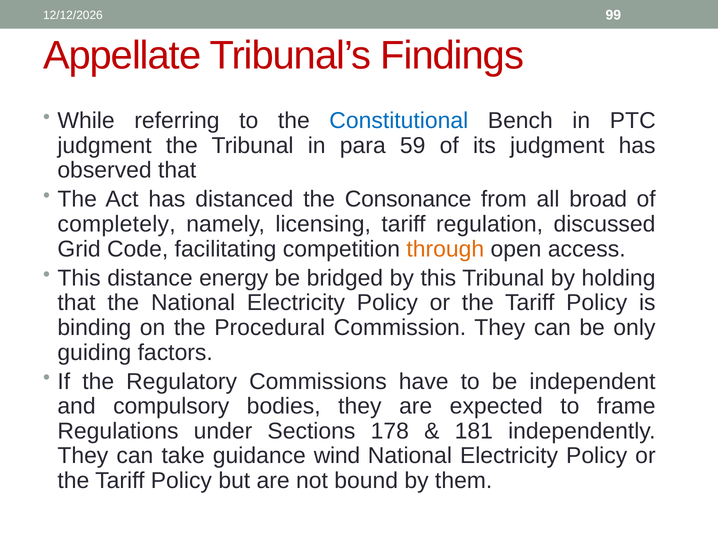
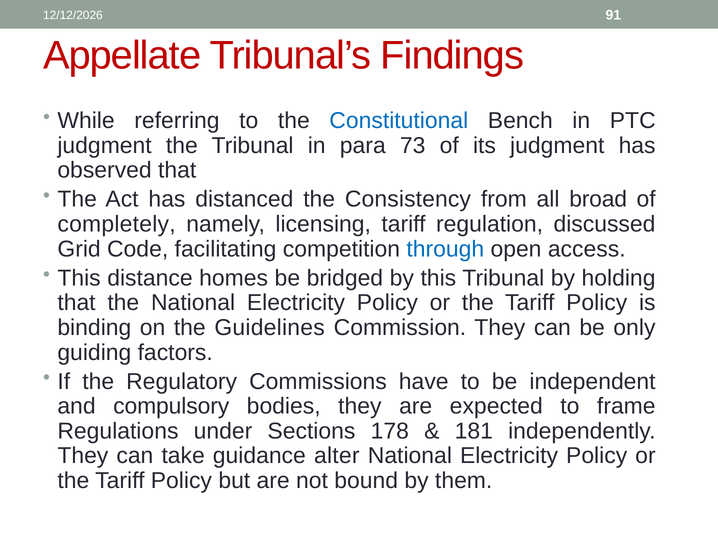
99: 99 -> 91
59: 59 -> 73
Consonance: Consonance -> Consistency
through colour: orange -> blue
energy: energy -> homes
Procedural: Procedural -> Guidelines
wind: wind -> alter
